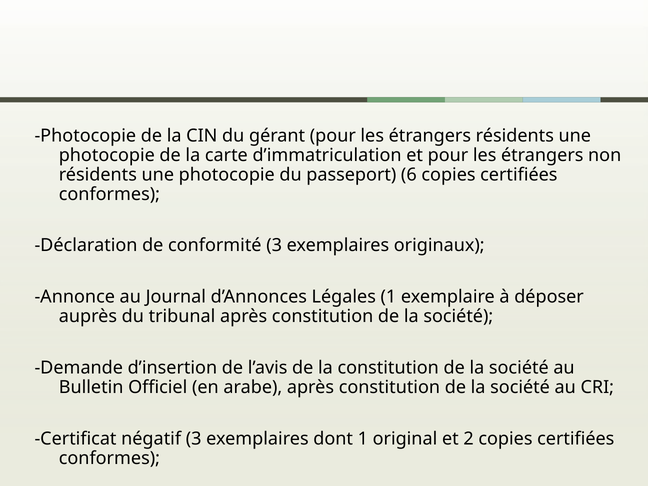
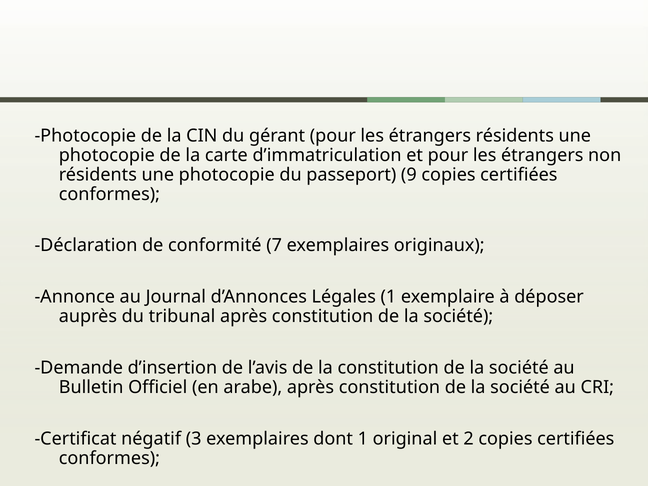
6: 6 -> 9
conformité 3: 3 -> 7
